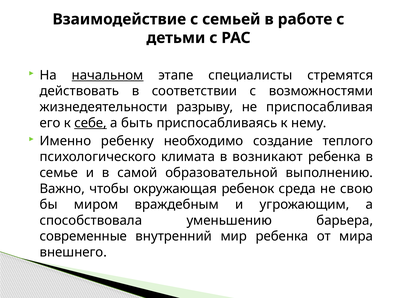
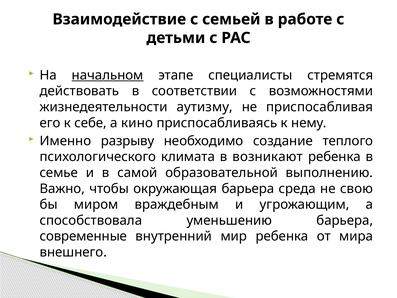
разрыву: разрыву -> аутизму
себе underline: present -> none
быть: быть -> кино
ребенку: ребенку -> разрыву
окружающая ребенок: ребенок -> барьера
